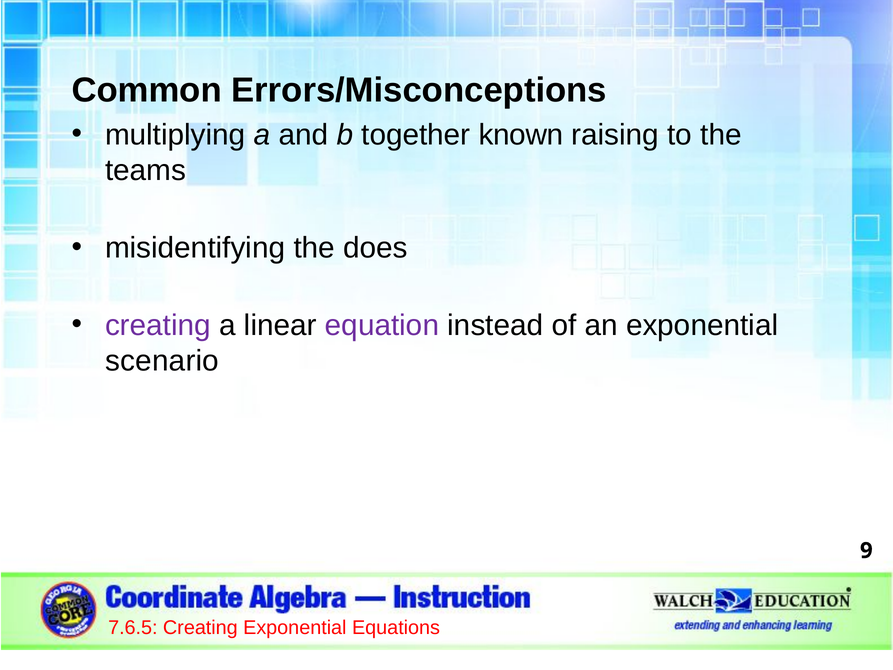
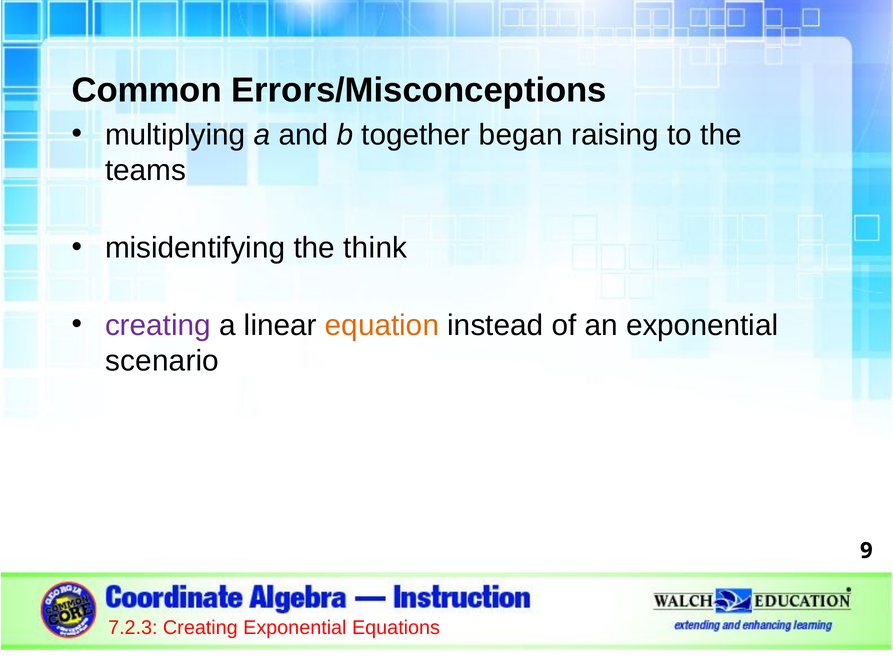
known: known -> began
does: does -> think
equation colour: purple -> orange
7.6.5: 7.6.5 -> 7.2.3
